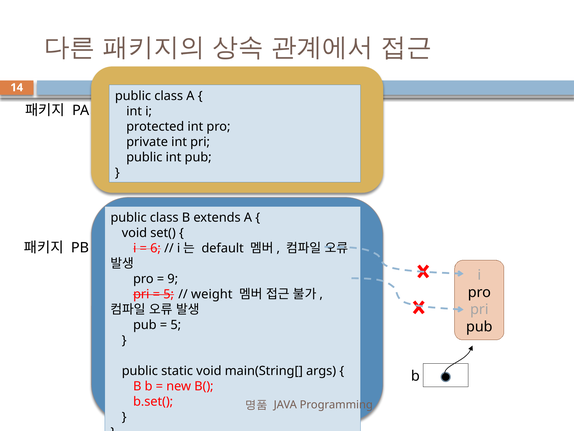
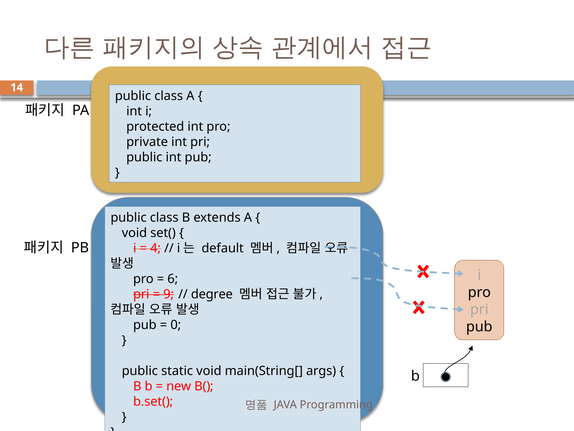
6: 6 -> 4
9: 9 -> 6
5 at (169, 294): 5 -> 9
weight: weight -> degree
5 at (176, 325): 5 -> 0
